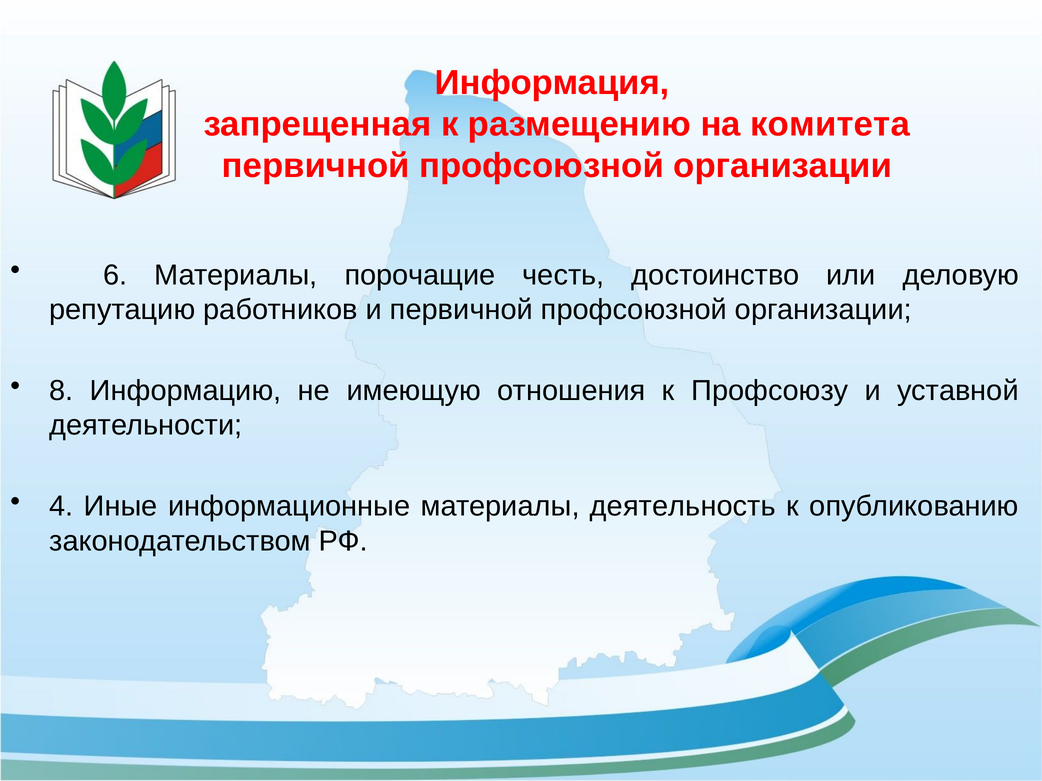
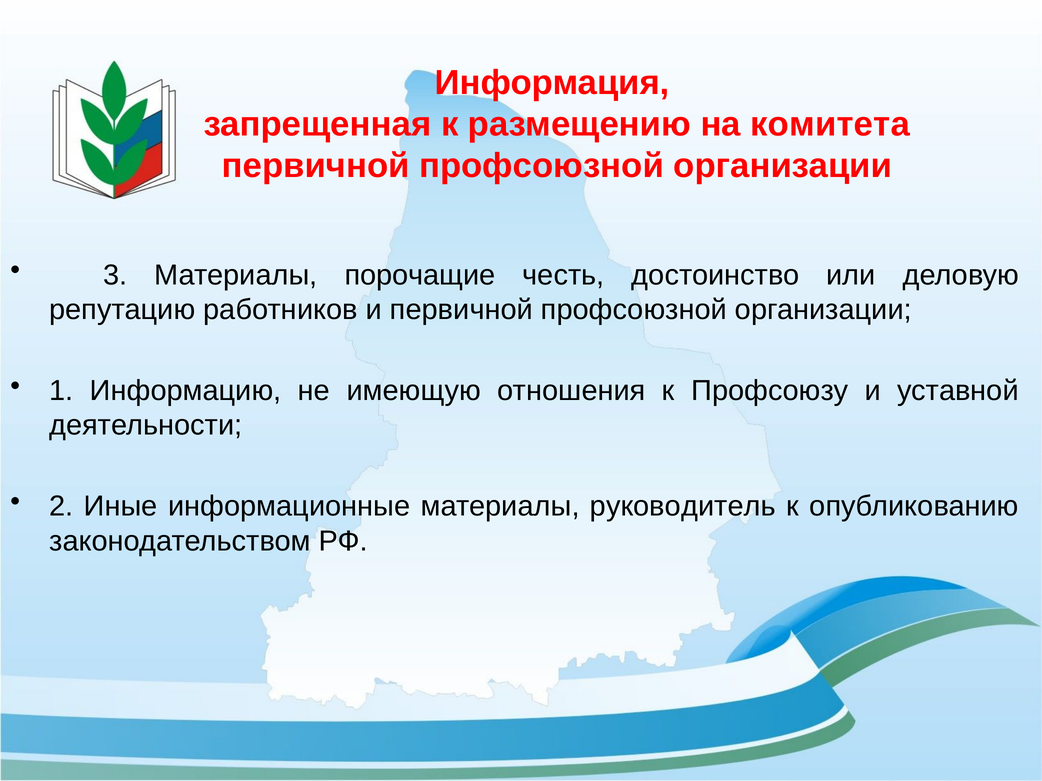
6: 6 -> 3
8: 8 -> 1
4: 4 -> 2
деятельность: деятельность -> руководитель
